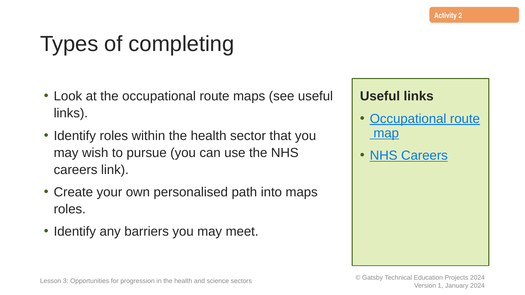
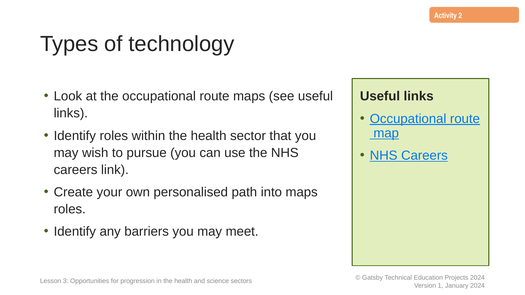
completing: completing -> technology
